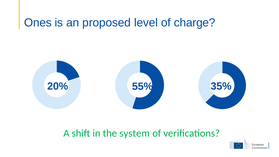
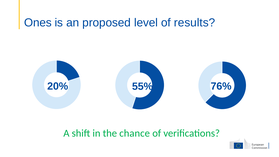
charge: charge -> results
35%: 35% -> 76%
system: system -> chance
